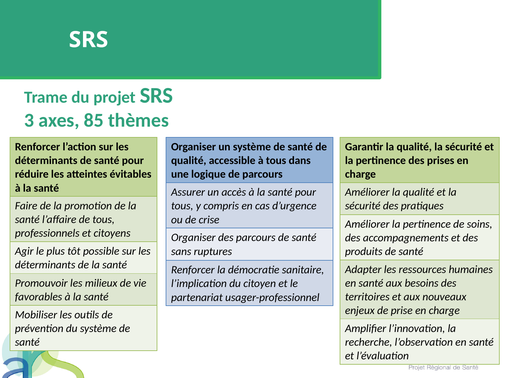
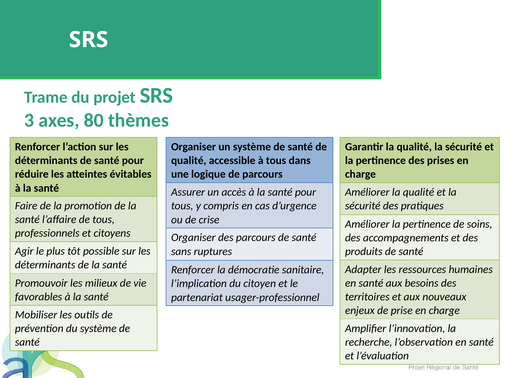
85: 85 -> 80
